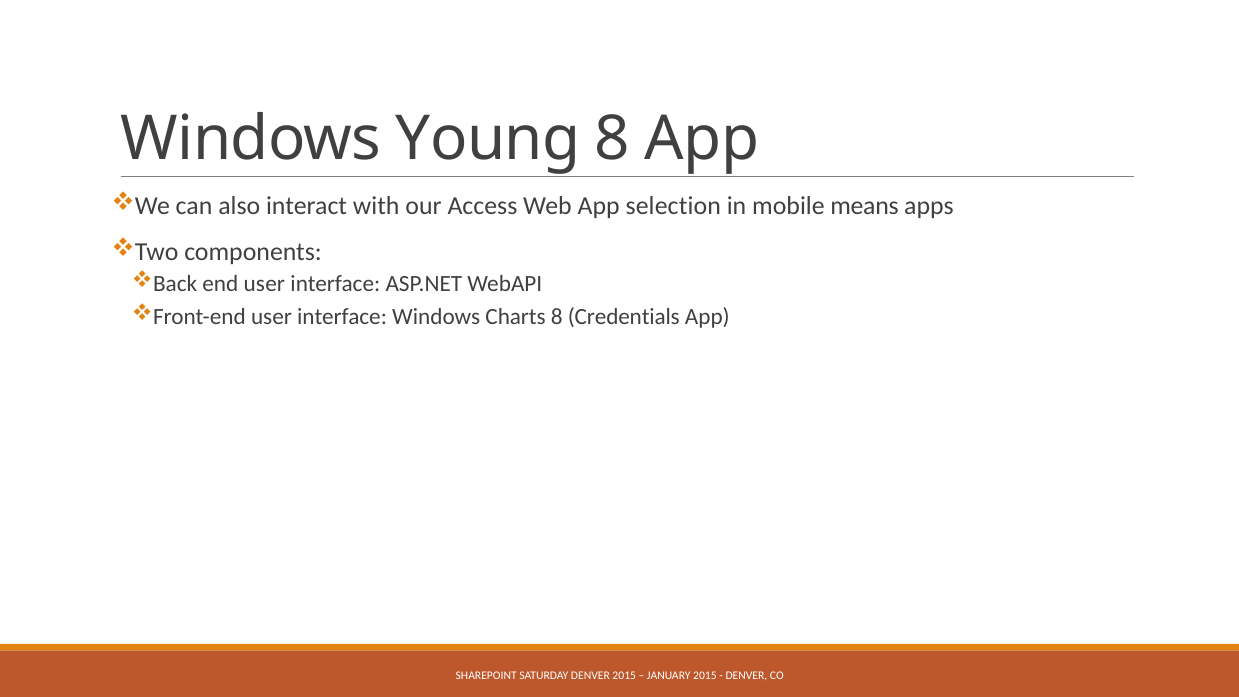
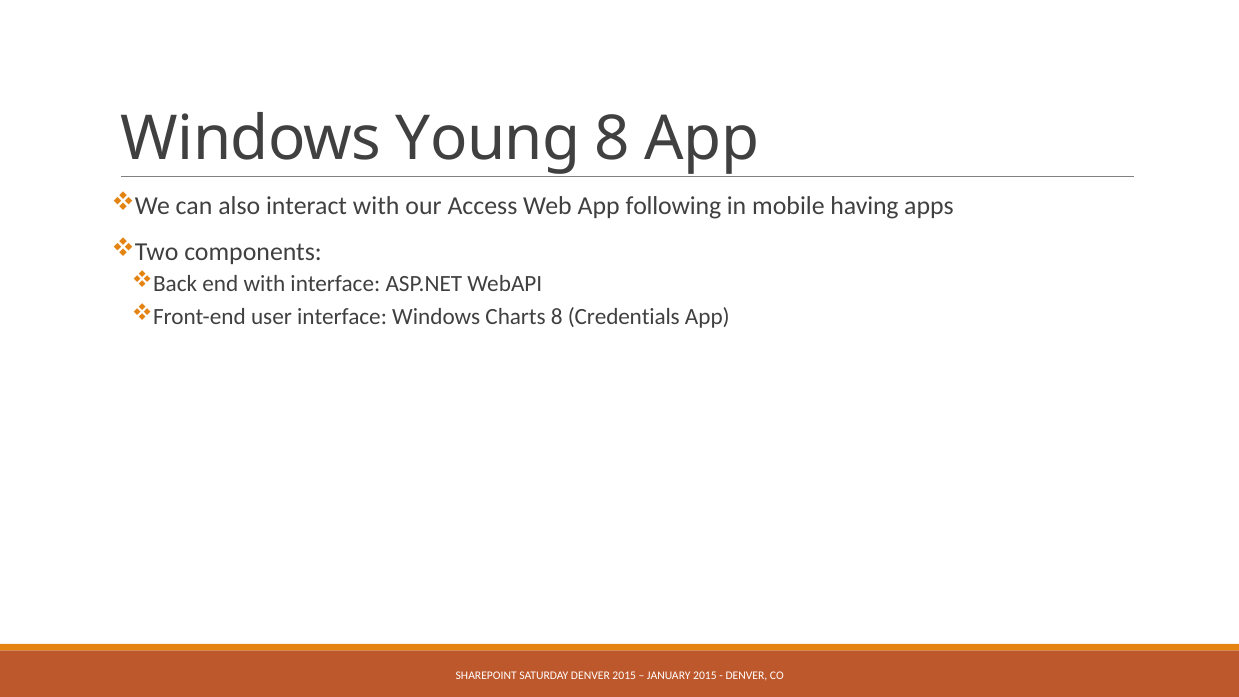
selection: selection -> following
means: means -> having
end user: user -> with
